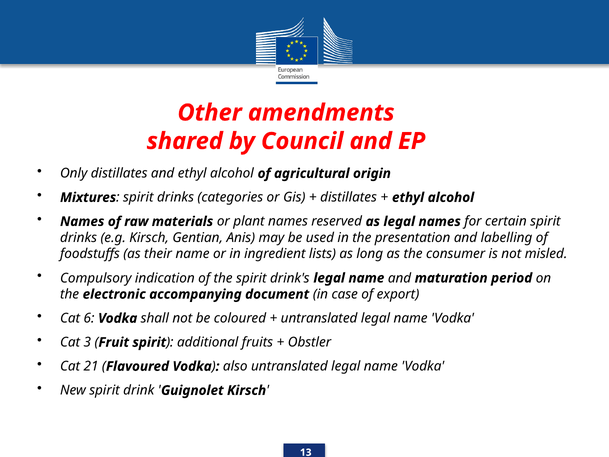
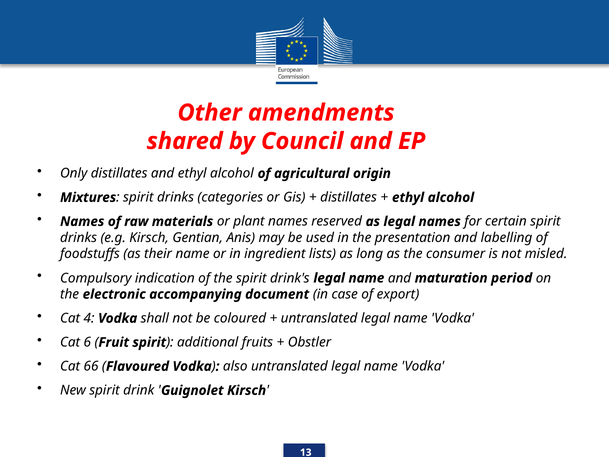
6: 6 -> 4
3: 3 -> 6
21: 21 -> 66
